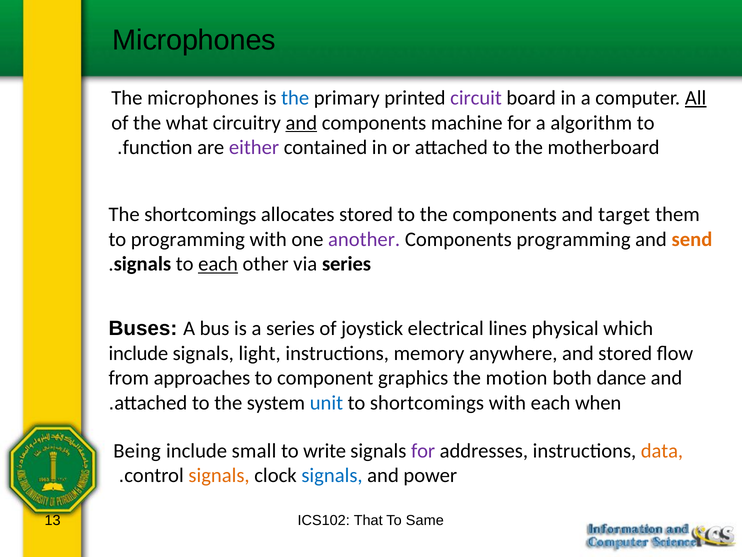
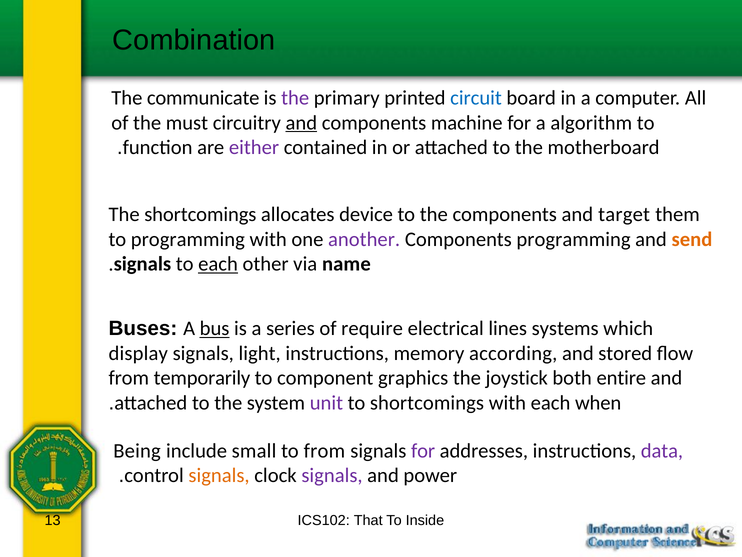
Microphones at (194, 40): Microphones -> Combination
The microphones: microphones -> communicate
the at (295, 98) colour: blue -> purple
circuit colour: purple -> blue
All underline: present -> none
what: what -> must
allocates stored: stored -> device
via series: series -> name
bus underline: none -> present
joystick: joystick -> require
physical: physical -> systems
include at (138, 353): include -> display
anywhere: anywhere -> according
approaches: approaches -> temporarily
motion: motion -> joystick
dance: dance -> entire
unit colour: blue -> purple
to write: write -> from
data colour: orange -> purple
signals at (332, 475) colour: blue -> purple
Same: Same -> Inside
